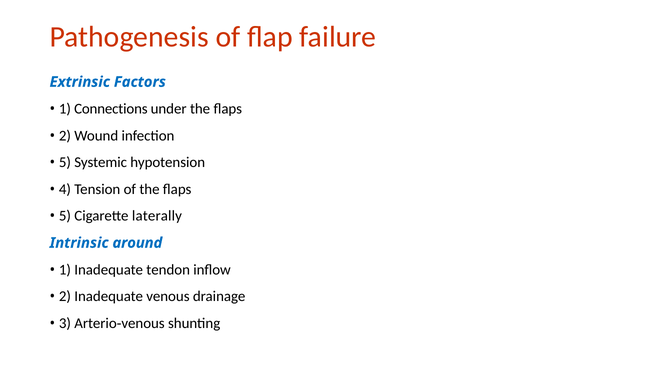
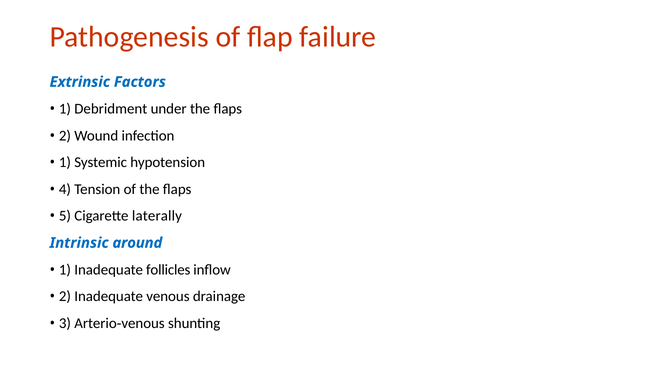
Connections: Connections -> Debridment
5 at (65, 162): 5 -> 1
tendon: tendon -> follicles
